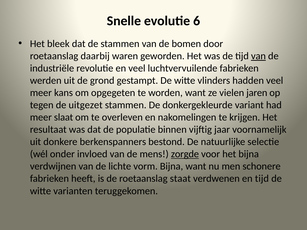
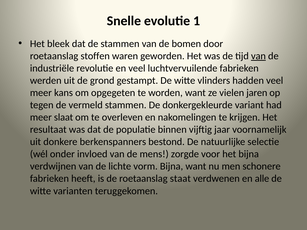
6: 6 -> 1
daarbij: daarbij -> stoffen
uitgezet: uitgezet -> vermeld
zorgde underline: present -> none
en tijd: tijd -> alle
